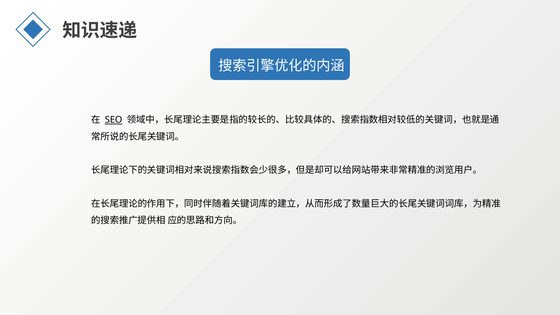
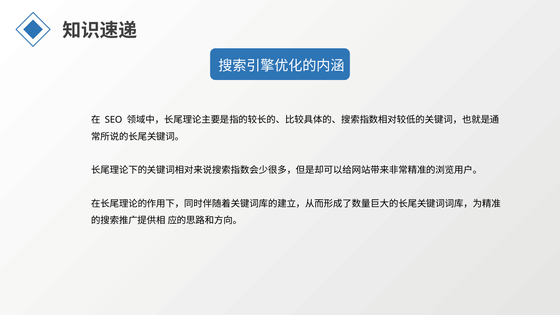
SEO underline: present -> none
